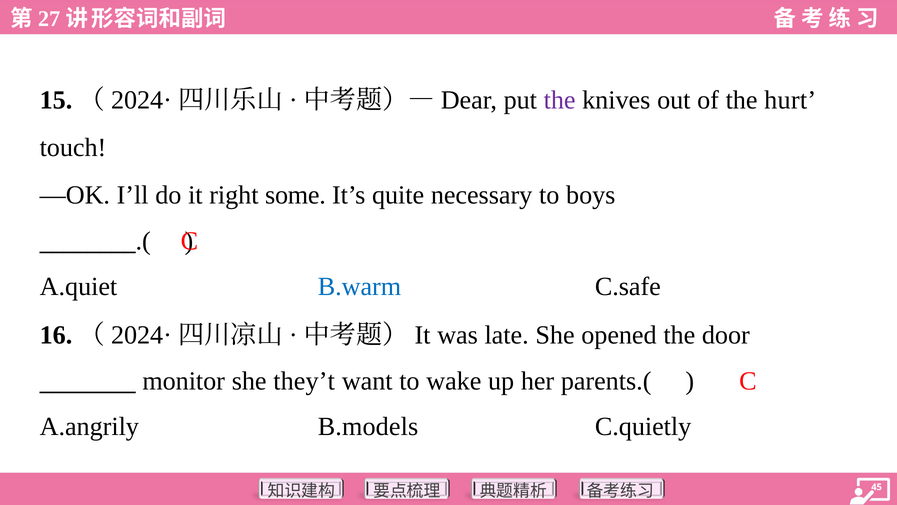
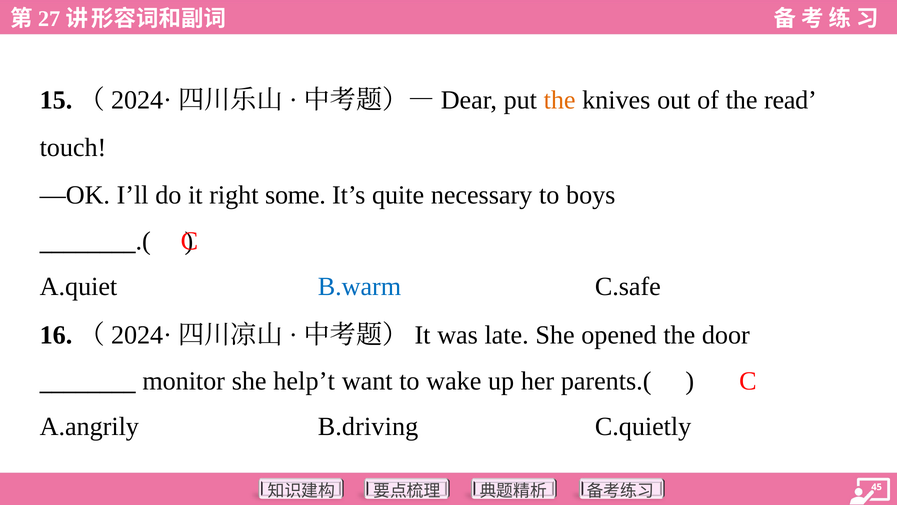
the at (560, 100) colour: purple -> orange
hurt: hurt -> read
they’t: they’t -> help’t
B.models: B.models -> B.driving
